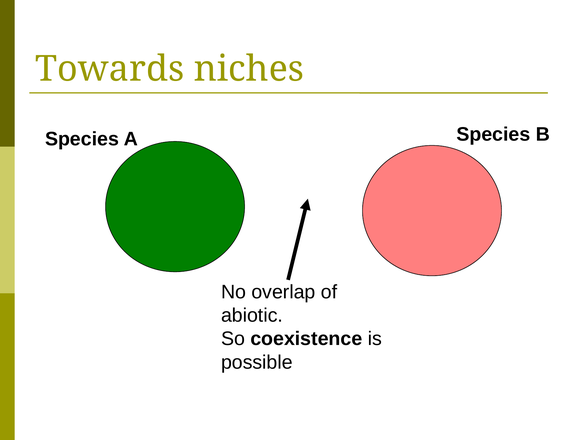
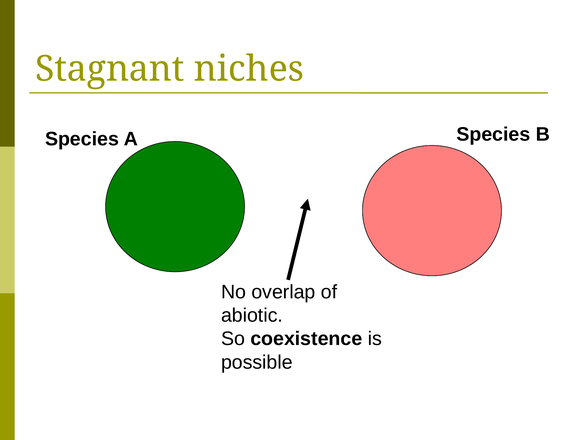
Towards: Towards -> Stagnant
